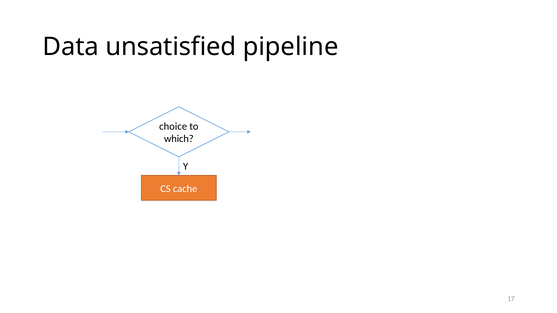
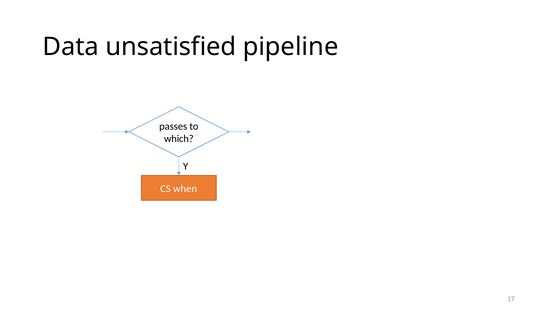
choice: choice -> passes
cache: cache -> when
